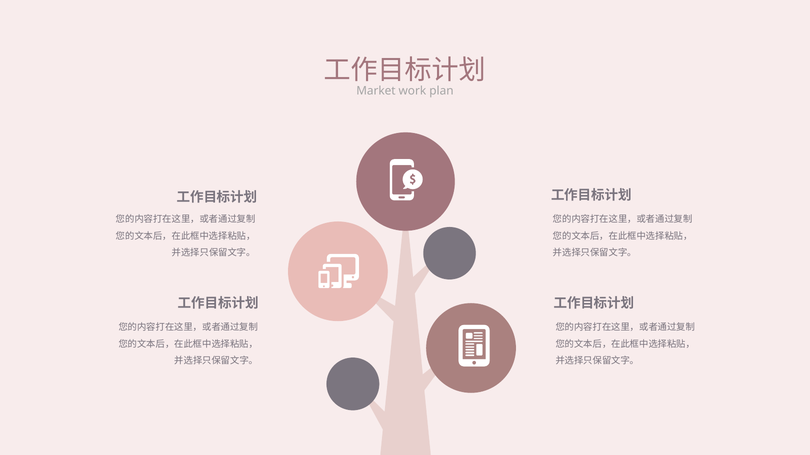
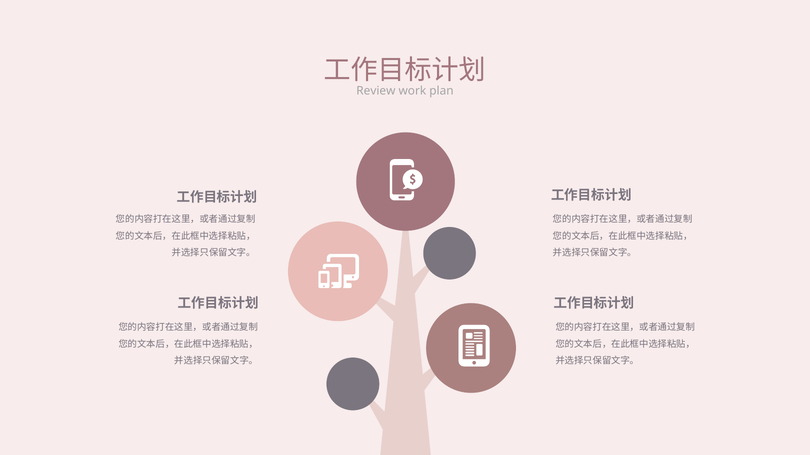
Market: Market -> Review
